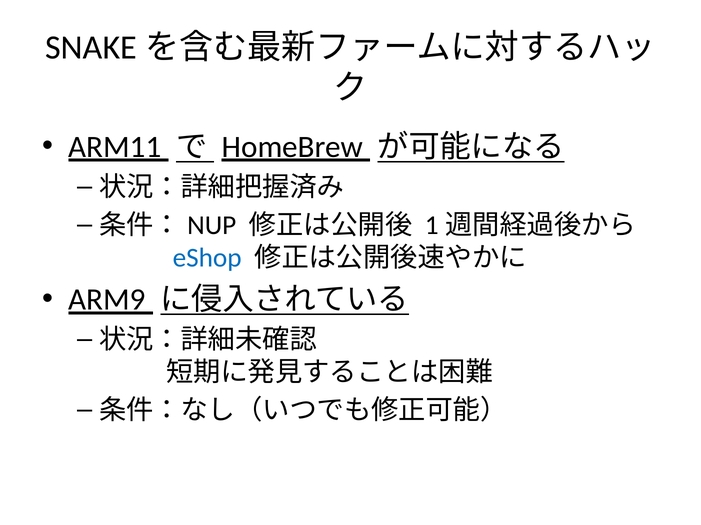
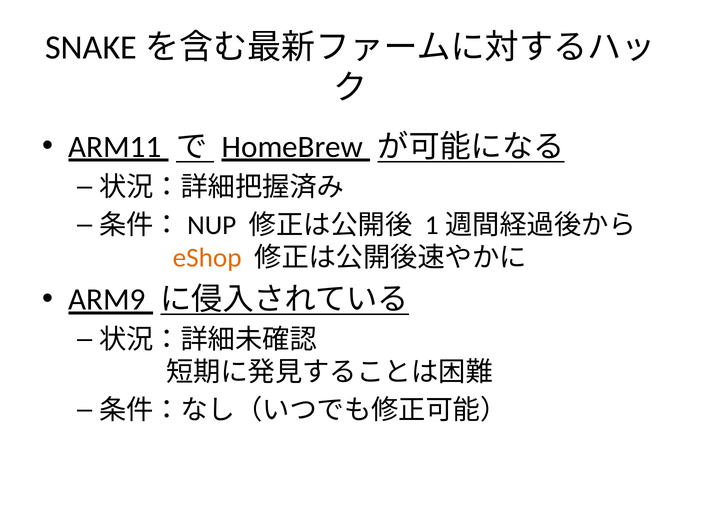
eShop colour: blue -> orange
